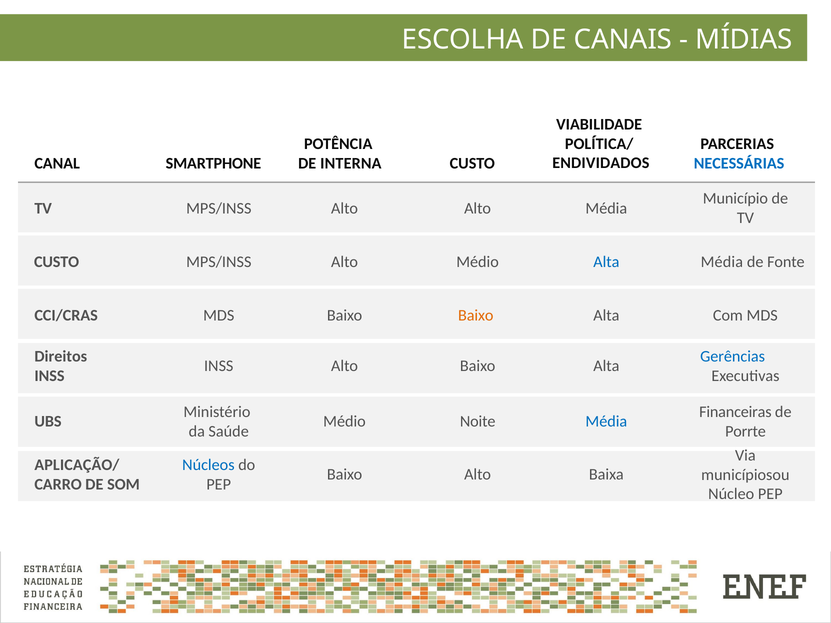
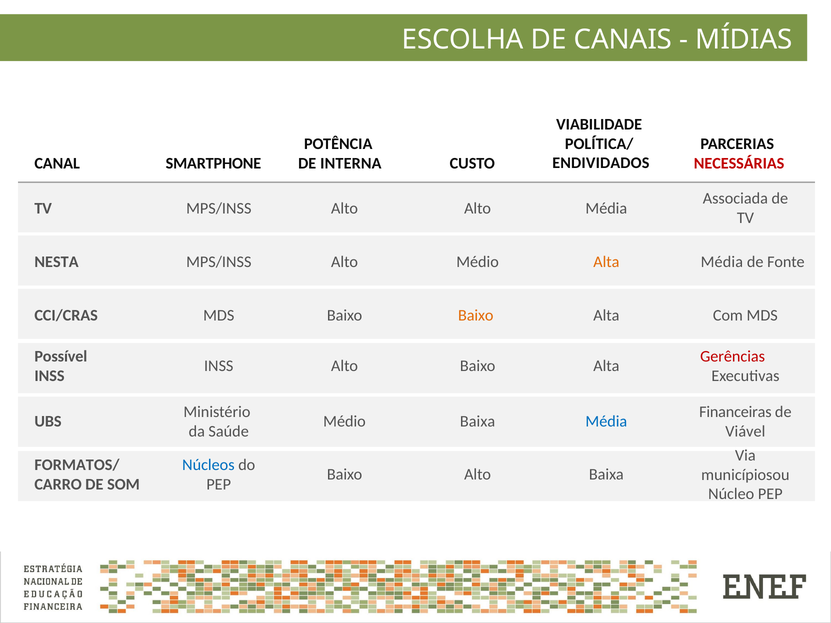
NECESSÁRIAS colour: blue -> red
Município: Município -> Associada
CUSTO at (57, 262): CUSTO -> NESTA
Alta at (606, 262) colour: blue -> orange
Direitos: Direitos -> Possível
Gerências colour: blue -> red
Noite at (478, 422): Noite -> Baixa
Porrte: Porrte -> Viável
APLICAÇÃO/: APLICAÇÃO/ -> FORMATOS/
